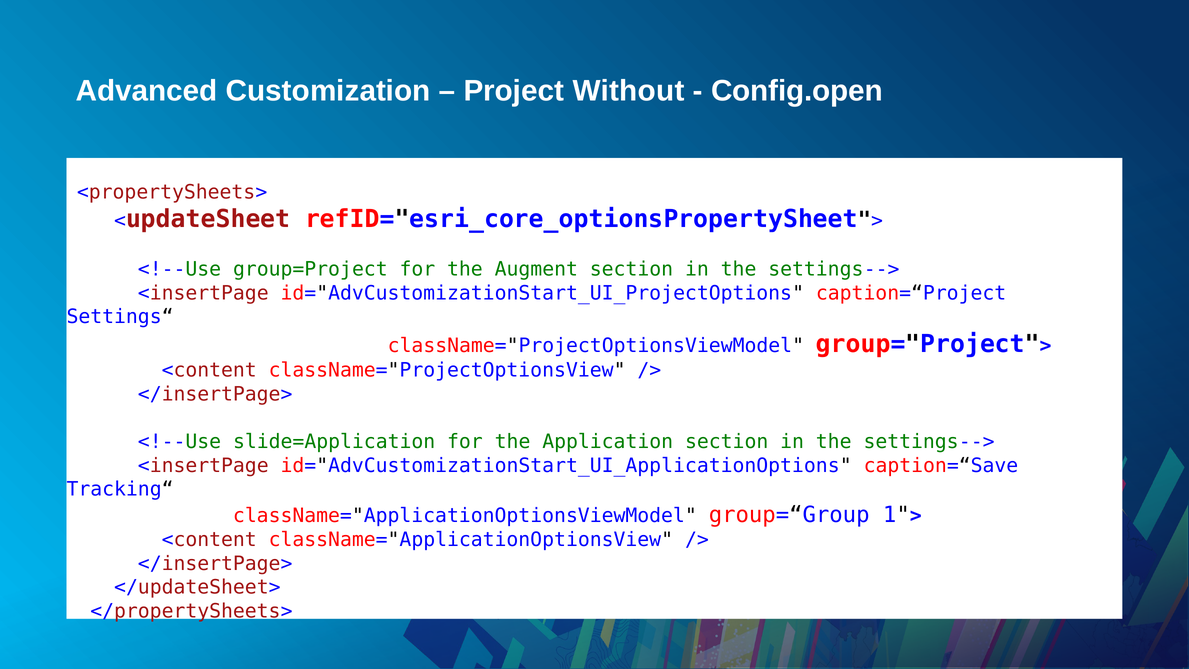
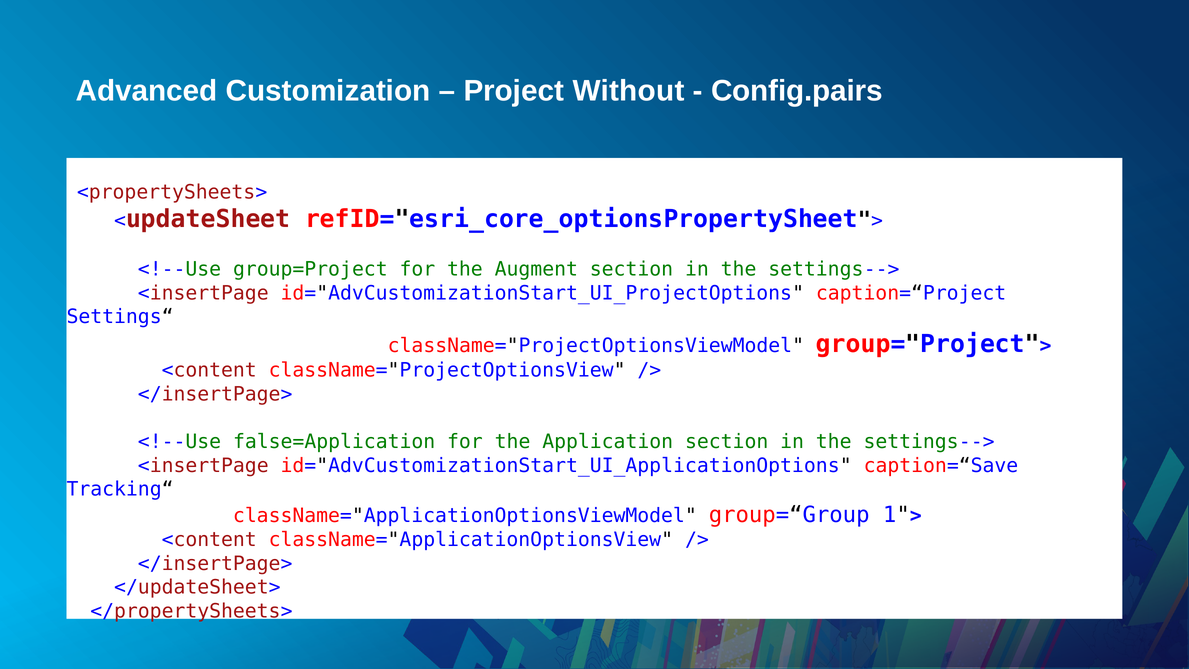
Config.open: Config.open -> Config.pairs
slide=Application: slide=Application -> false=Application
